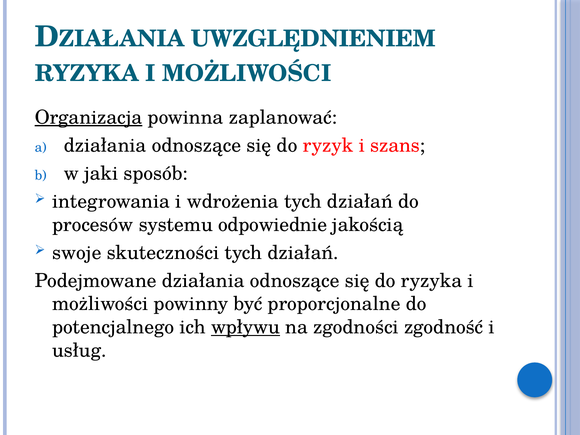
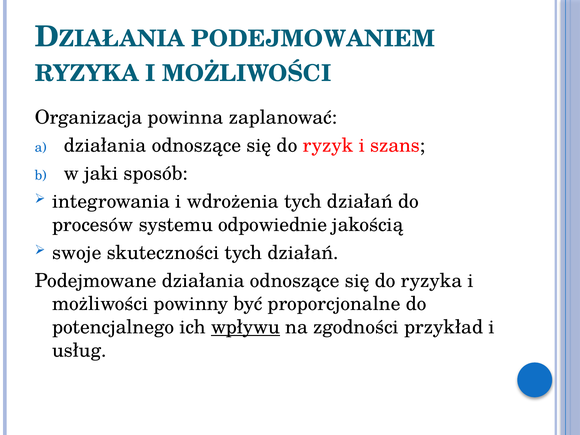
UWZGLĘDNIENIEM: UWZGLĘDNIENIEM -> PODEJMOWANIEM
Organizacja underline: present -> none
zgodność: zgodność -> przykład
